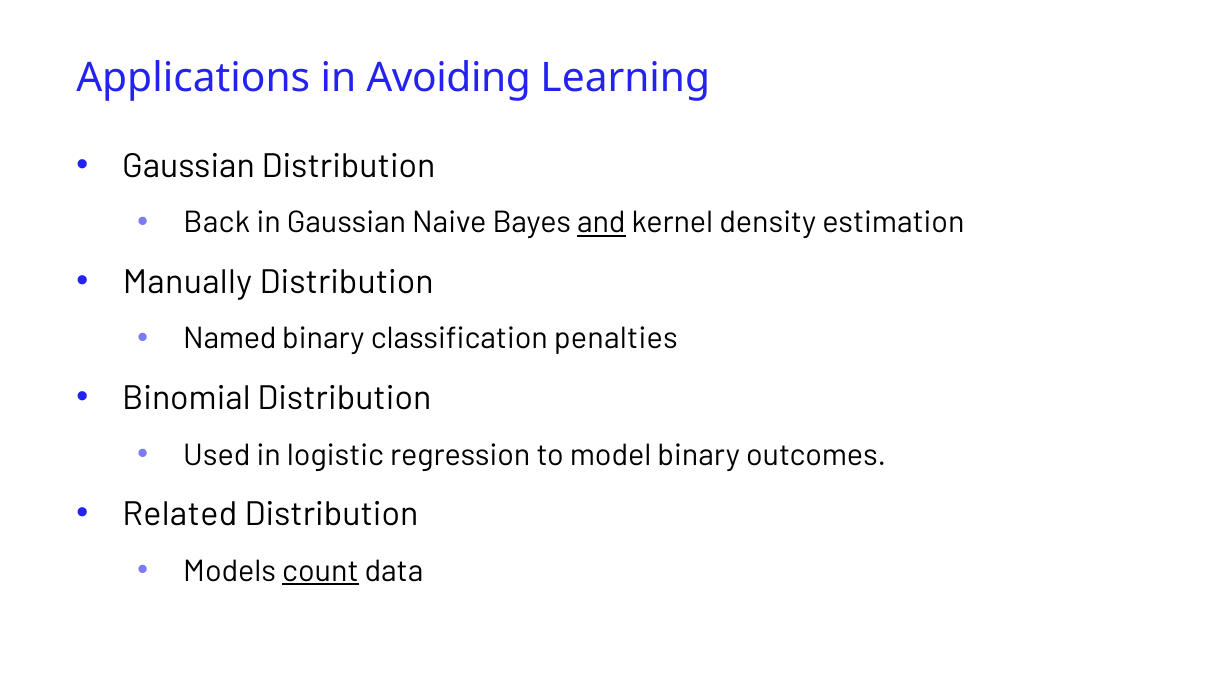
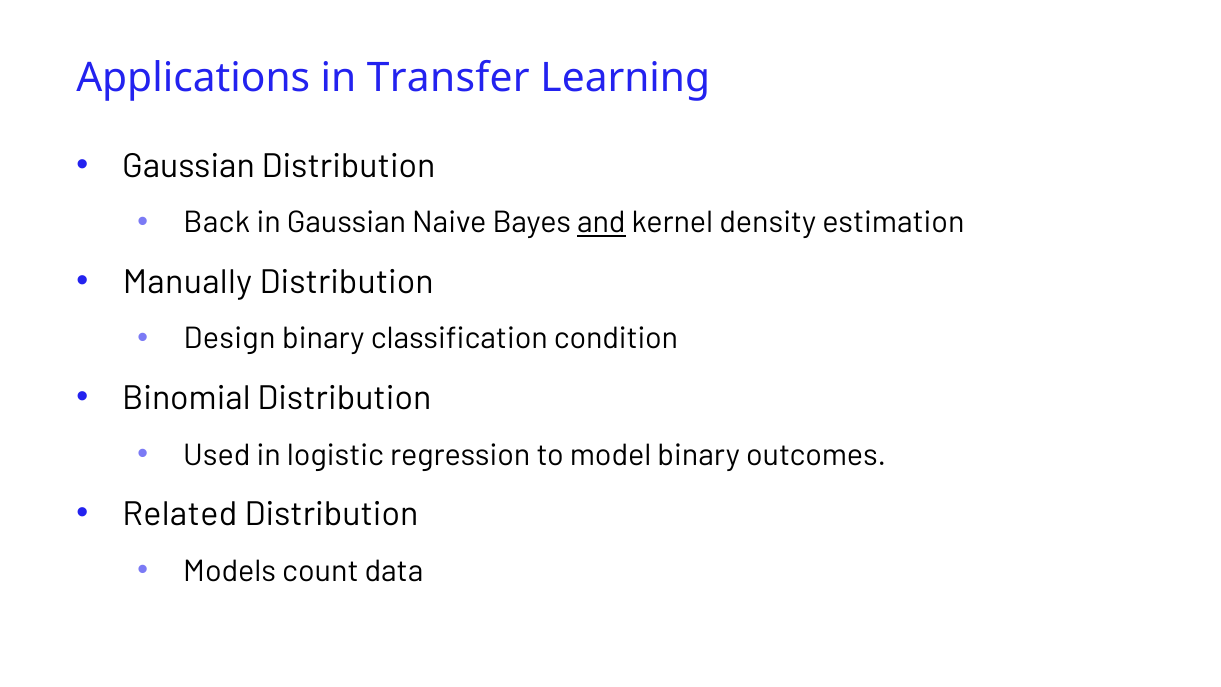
Avoiding: Avoiding -> Transfer
Named: Named -> Design
penalties: penalties -> condition
count underline: present -> none
